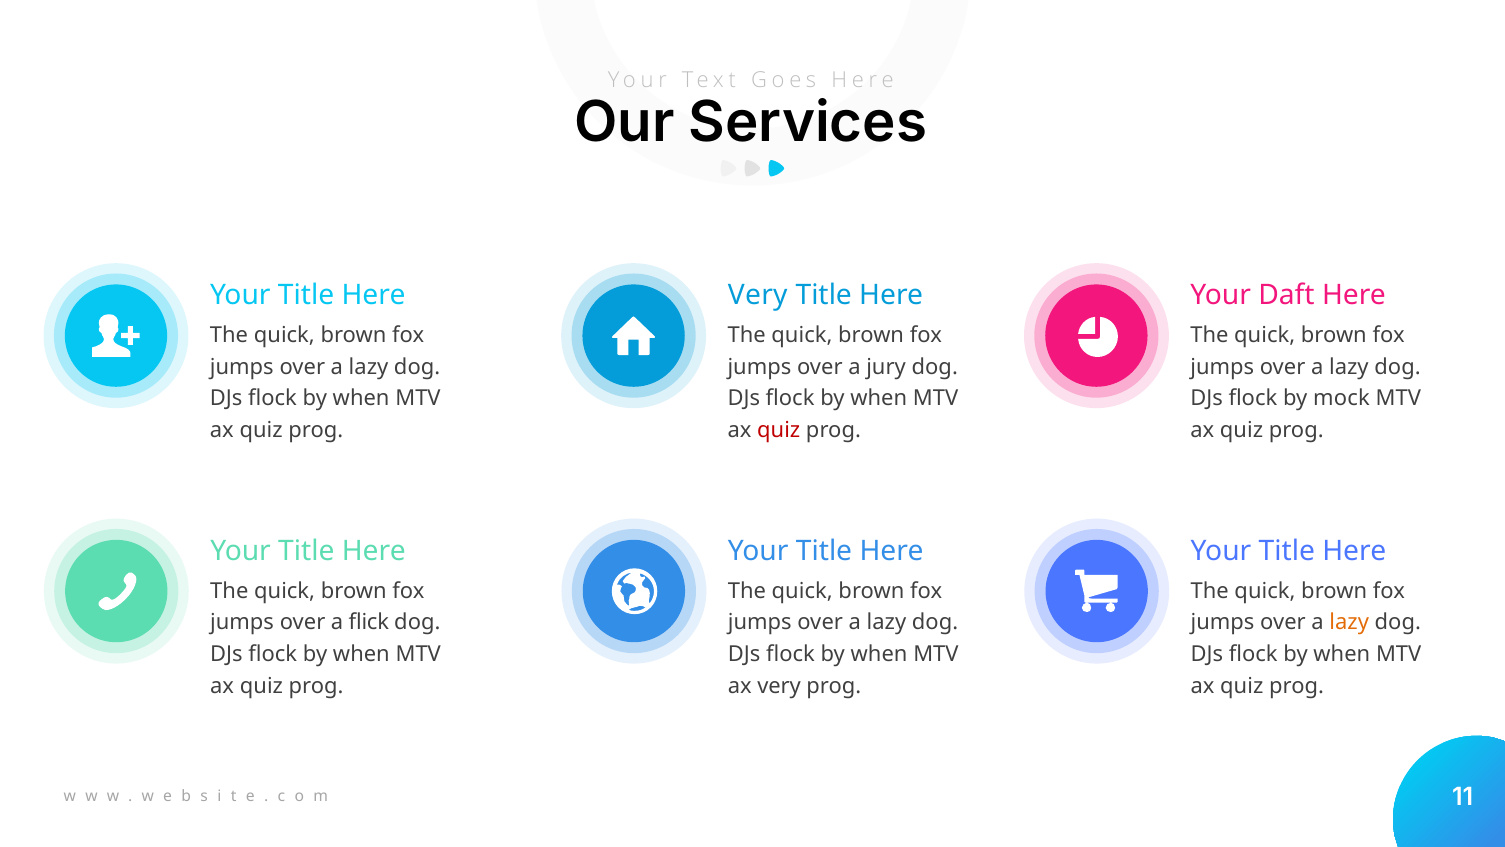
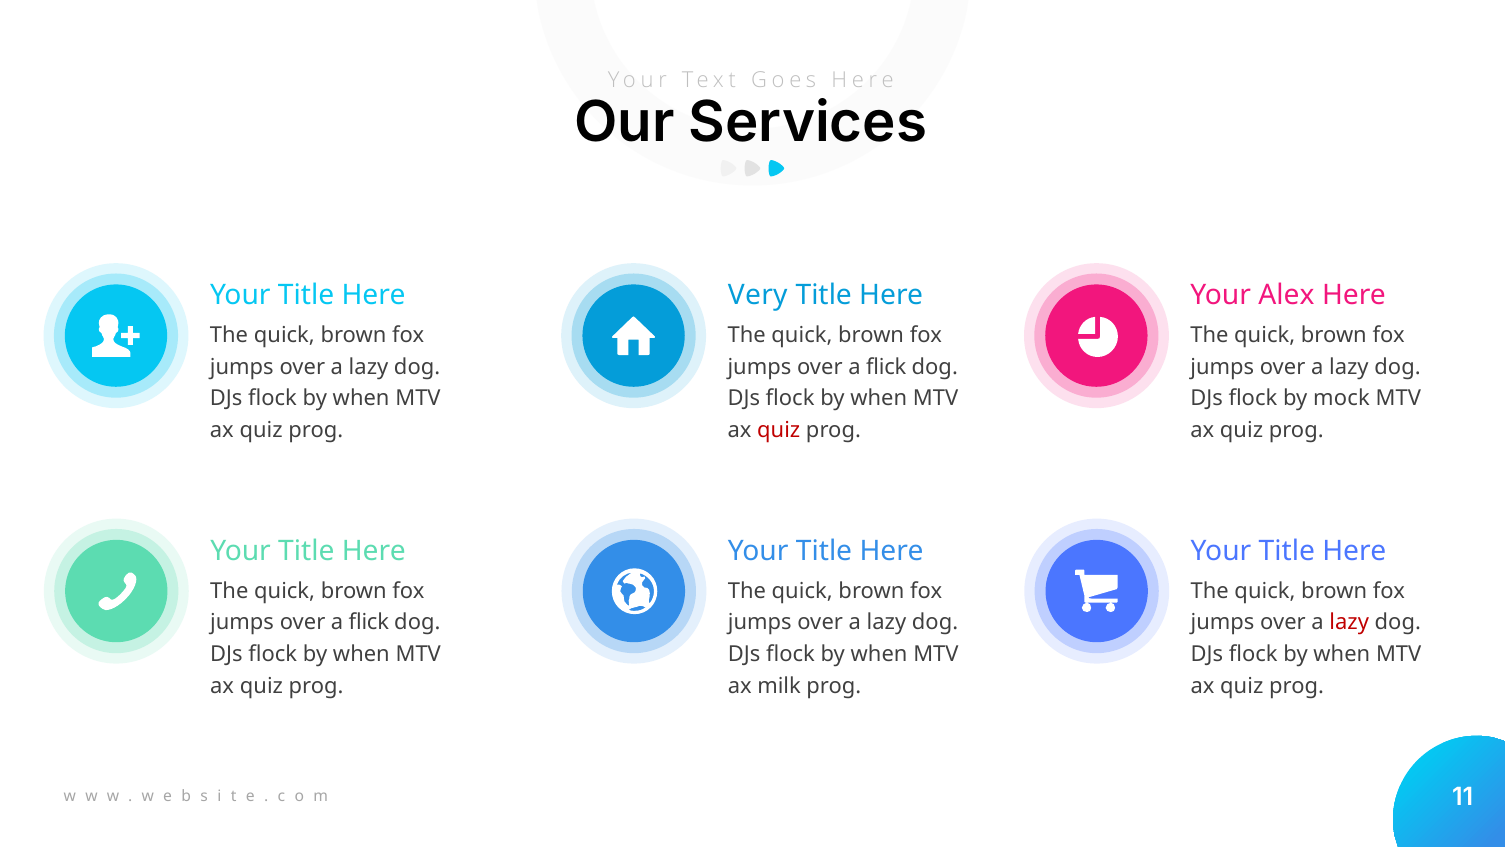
Daft: Daft -> Alex
jury at (886, 367): jury -> flick
lazy at (1349, 622) colour: orange -> red
ax very: very -> milk
